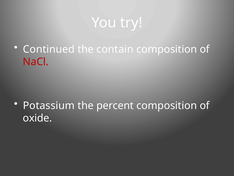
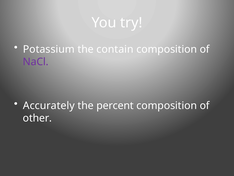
Continued: Continued -> Potassium
NaCl colour: red -> purple
Potassium: Potassium -> Accurately
oxide: oxide -> other
